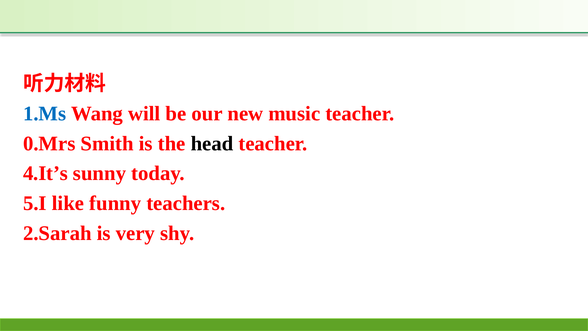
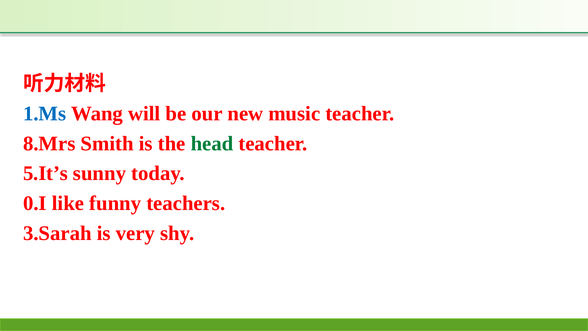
0.Mrs: 0.Mrs -> 8.Mrs
head colour: black -> green
4.It’s: 4.It’s -> 5.It’s
5.I: 5.I -> 0.I
2.Sarah: 2.Sarah -> 3.Sarah
